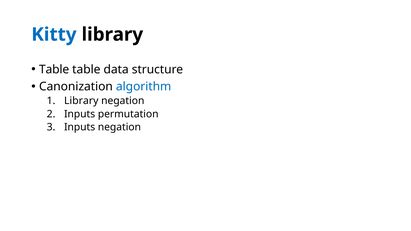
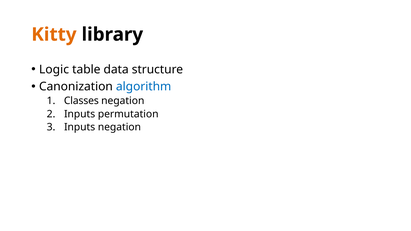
Kitty colour: blue -> orange
Table at (54, 69): Table -> Logic
Library at (81, 101): Library -> Classes
